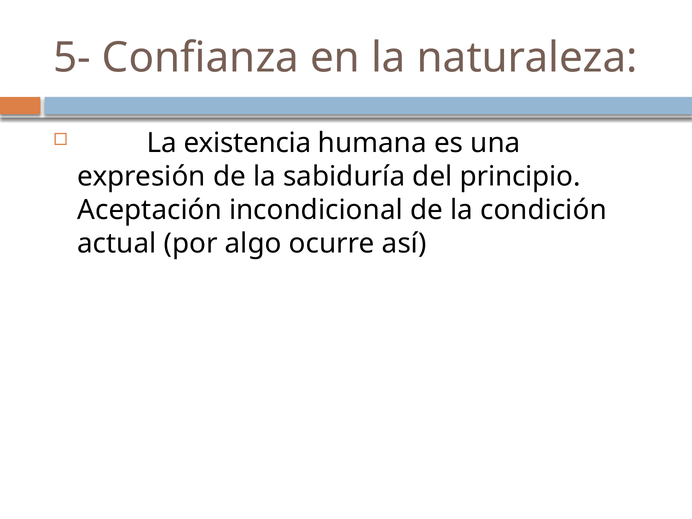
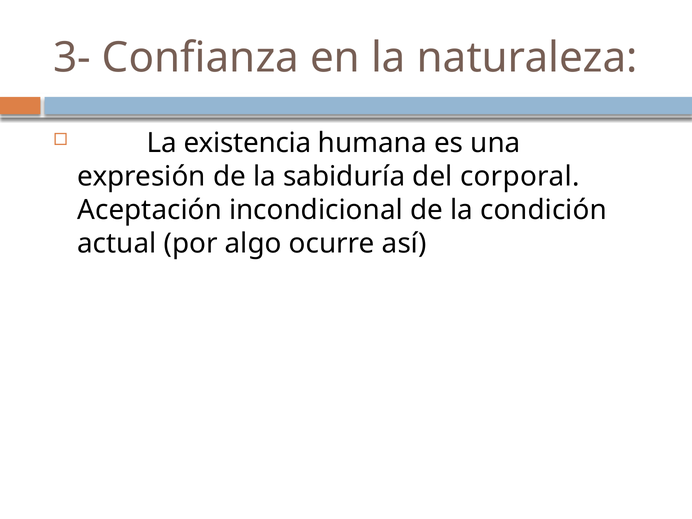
5-: 5- -> 3-
principio: principio -> corporal
